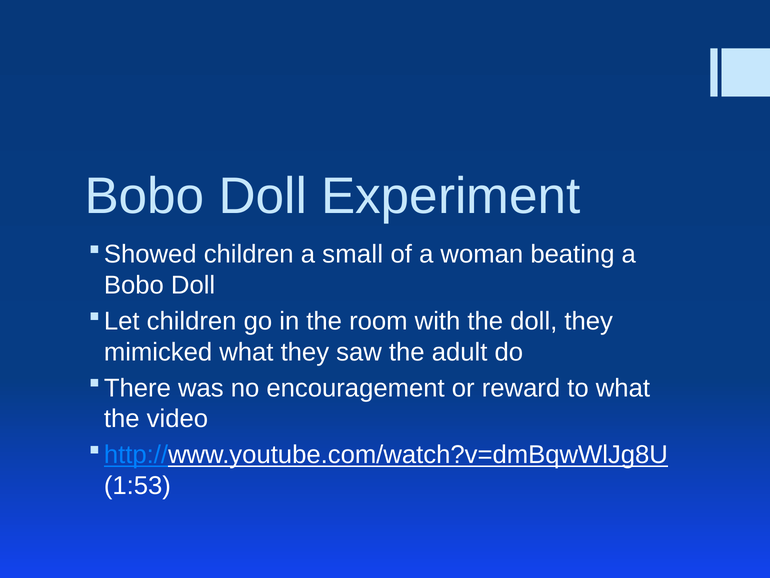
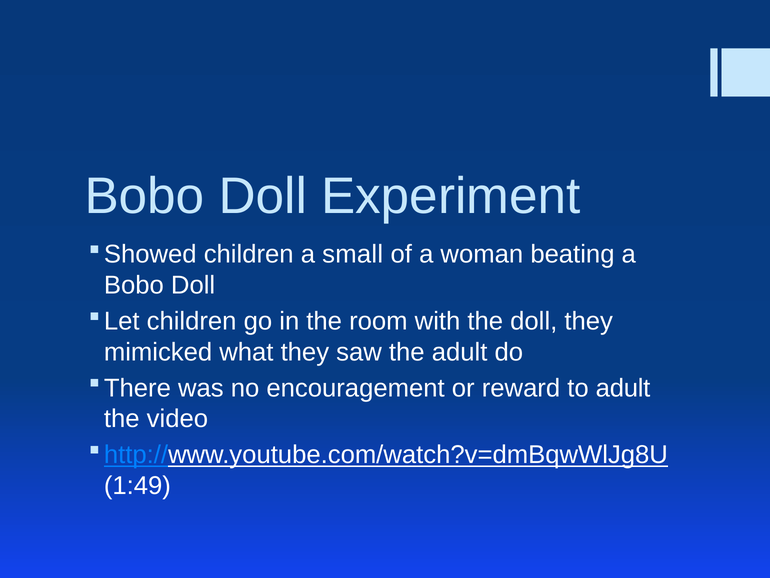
to what: what -> adult
1:53: 1:53 -> 1:49
